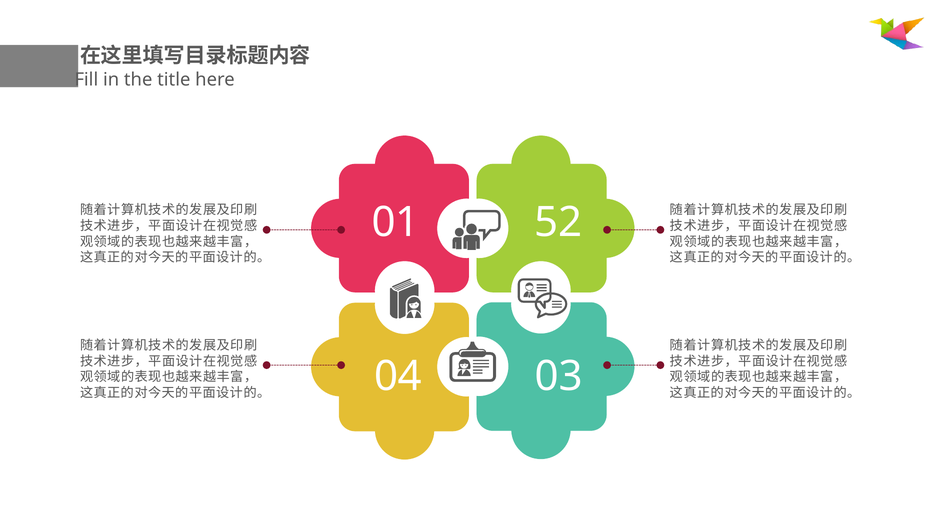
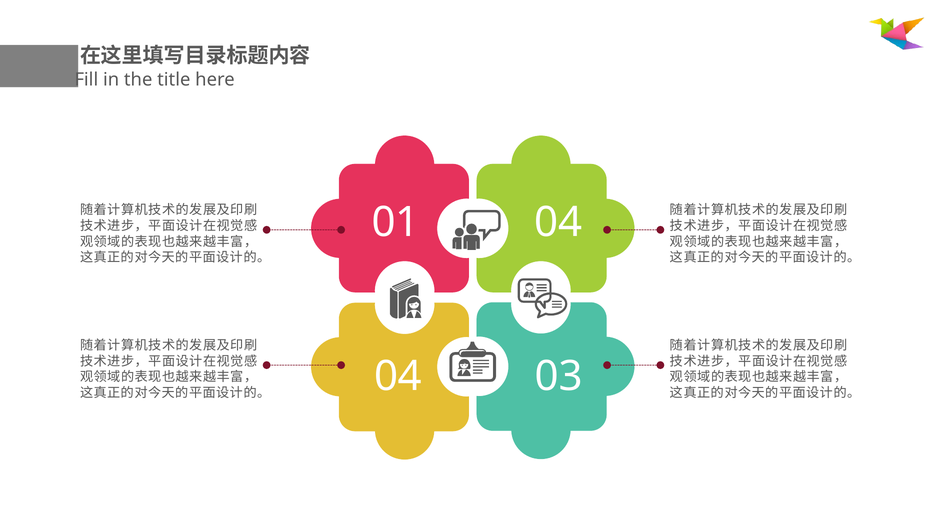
01 52: 52 -> 04
